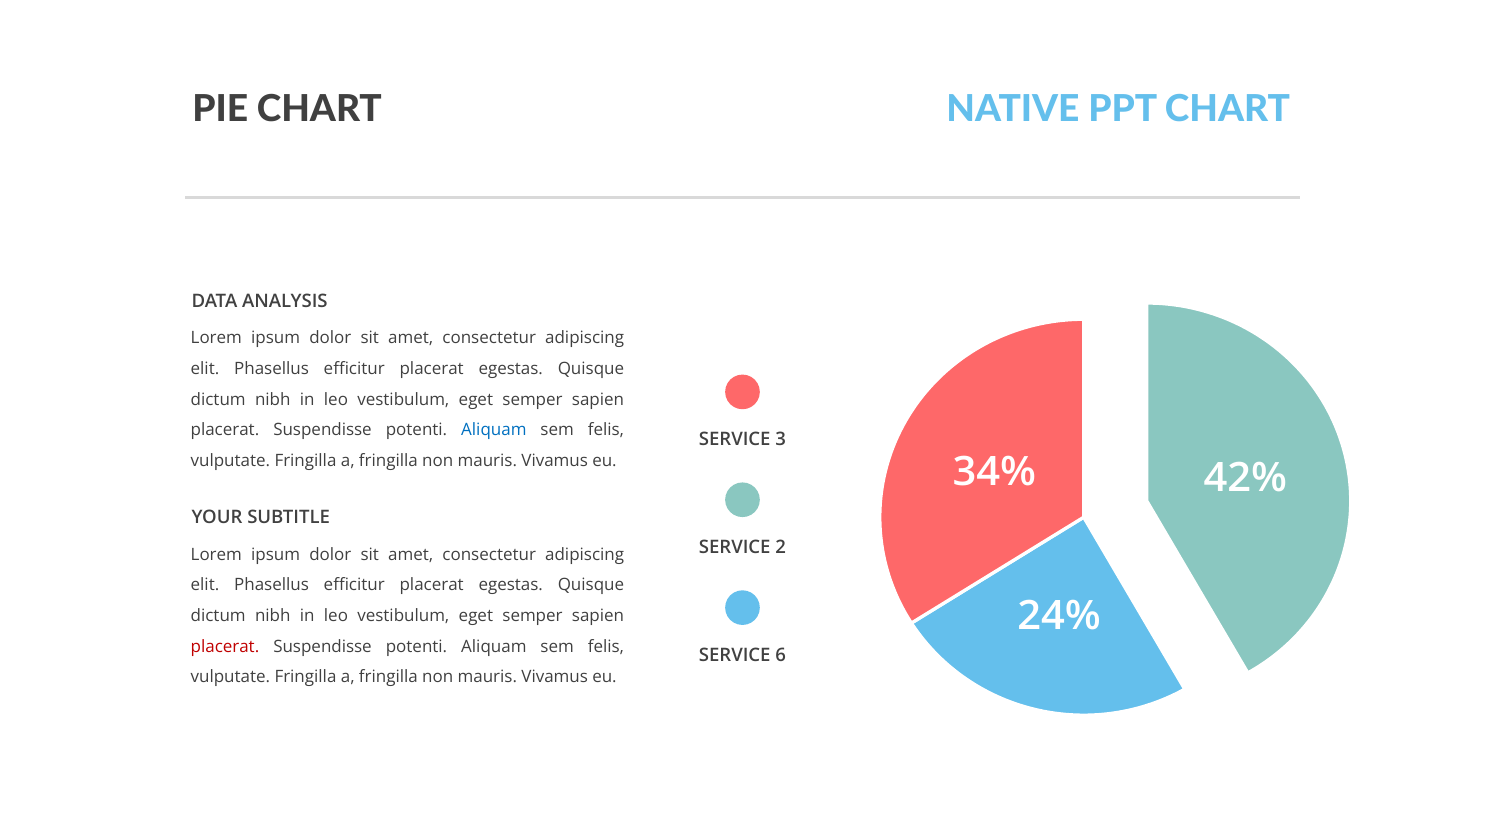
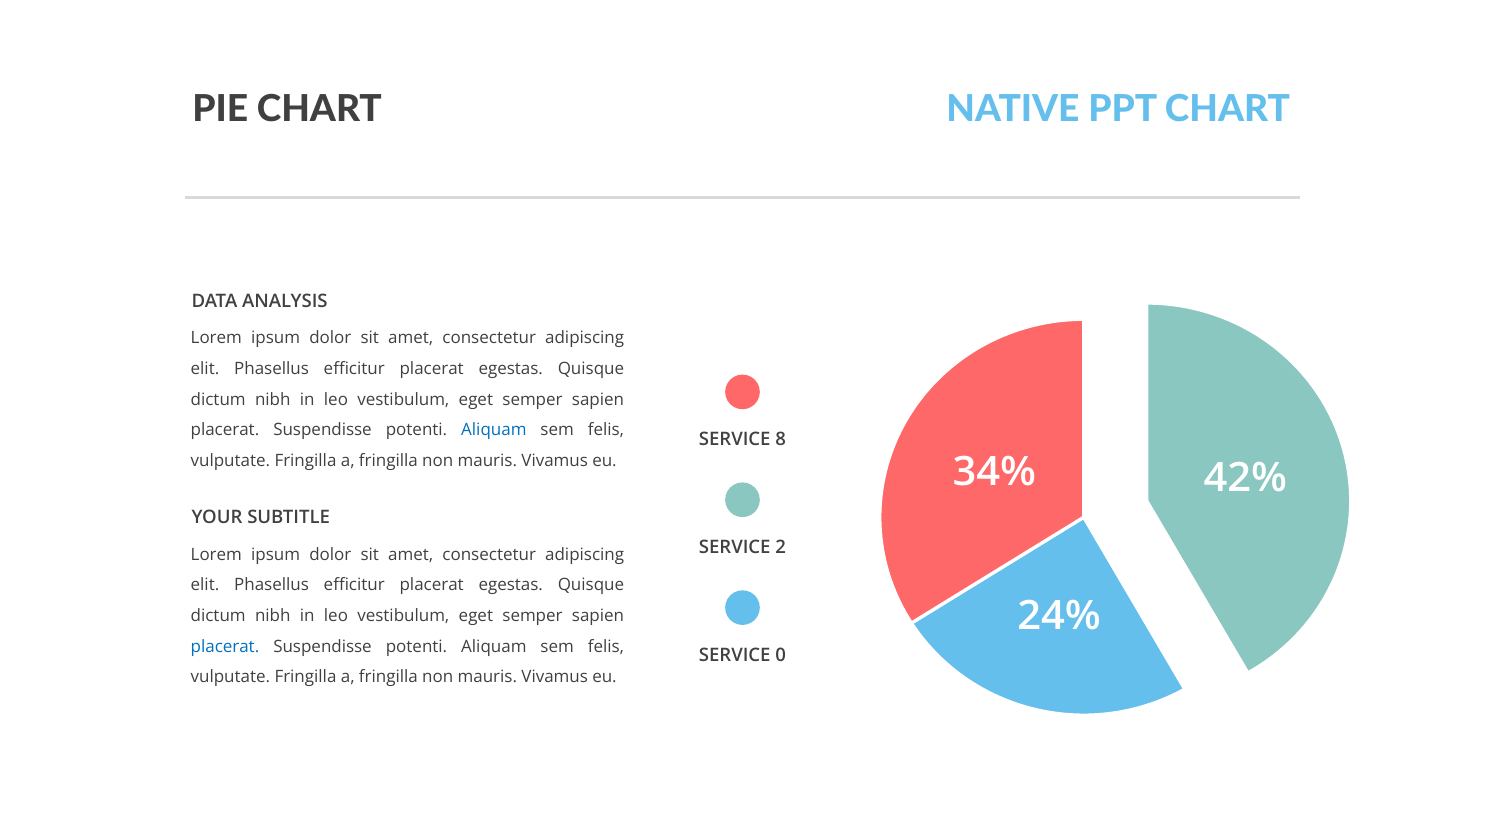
3: 3 -> 8
placerat at (225, 647) colour: red -> blue
6: 6 -> 0
